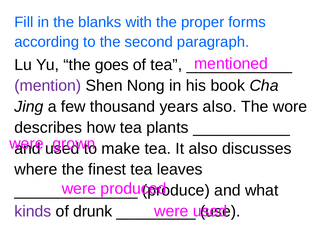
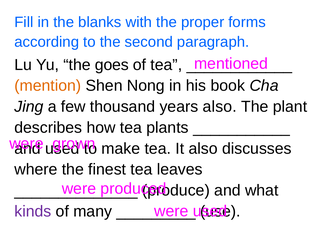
mention colour: purple -> orange
wore: wore -> plant
drunk: drunk -> many
